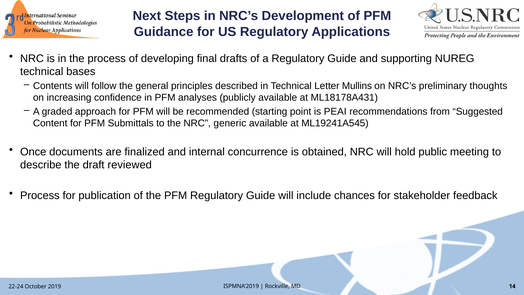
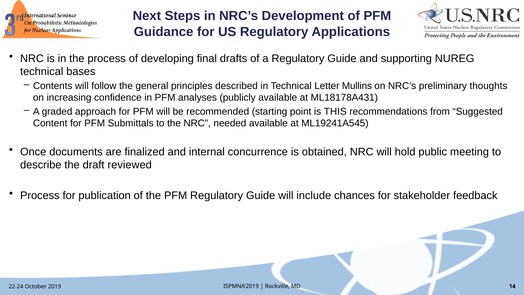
PEAI: PEAI -> THIS
generic: generic -> needed
